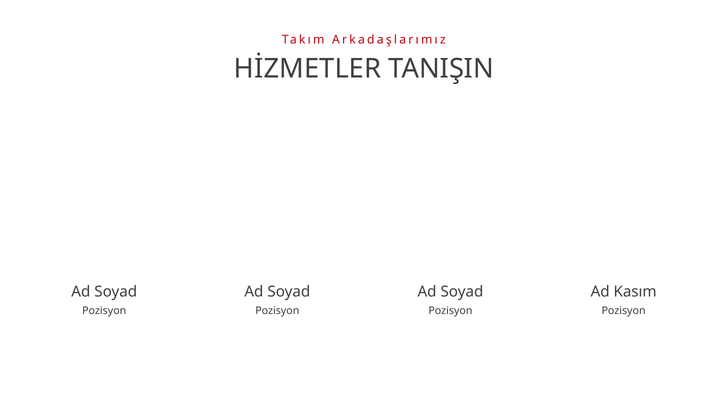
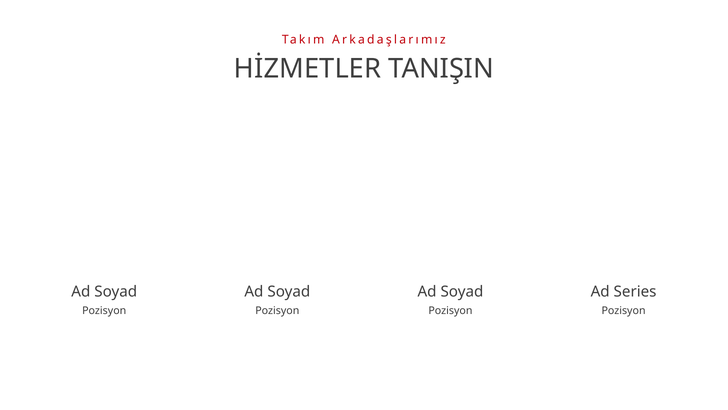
Kasım: Kasım -> Series
